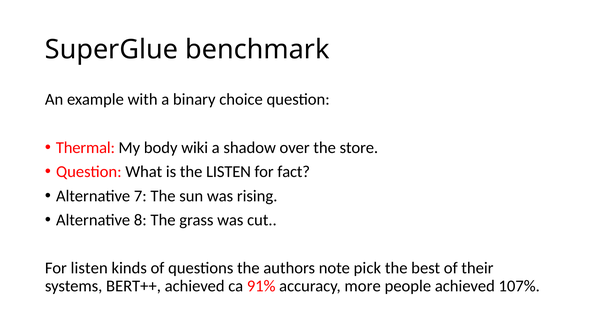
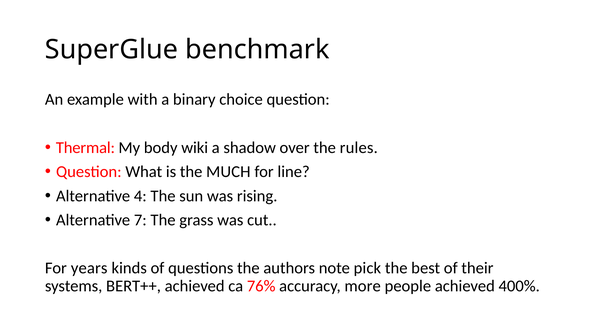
store: store -> rules
the LISTEN: LISTEN -> MUCH
fact: fact -> line
7: 7 -> 4
8: 8 -> 7
For listen: listen -> years
91%: 91% -> 76%
107%: 107% -> 400%
